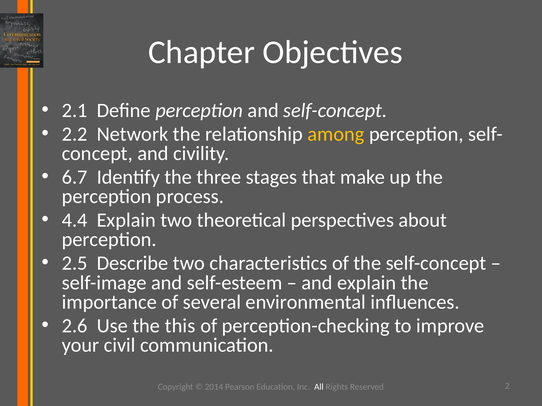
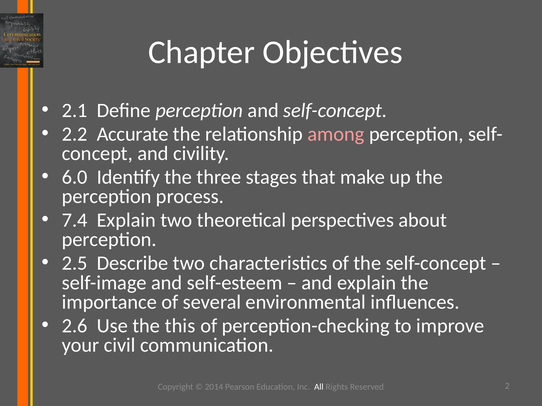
Network: Network -> Accurate
among colour: yellow -> pink
6.7: 6.7 -> 6.0
4.4: 4.4 -> 7.4
